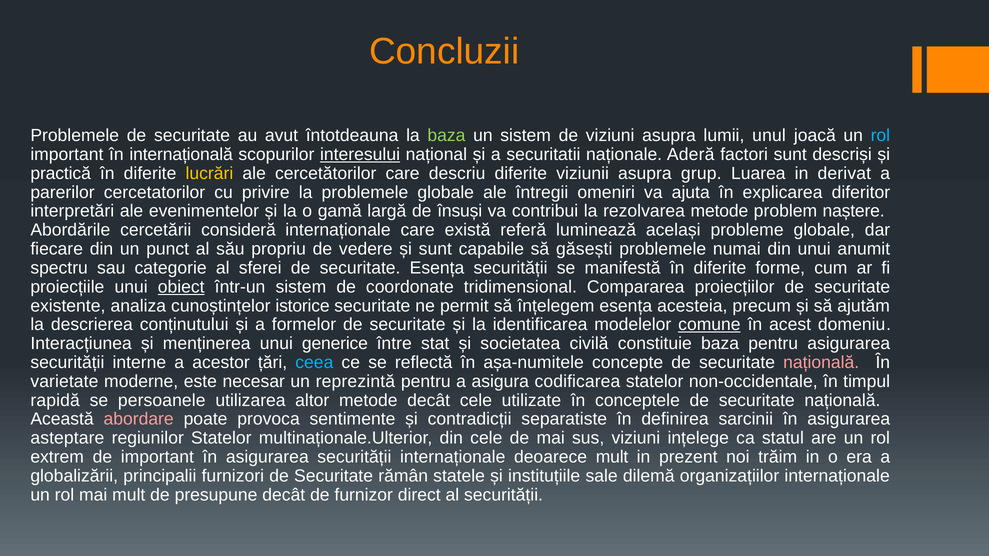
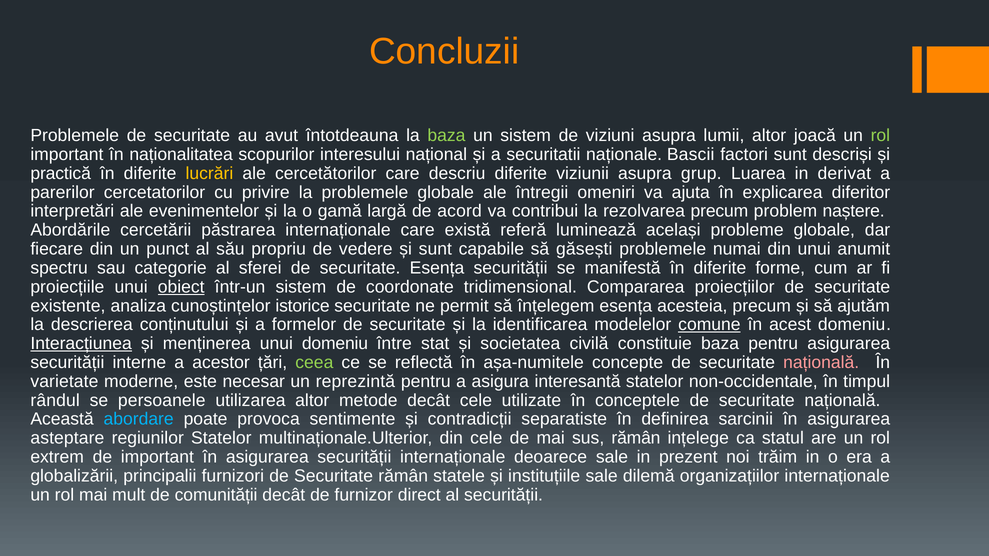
lumii unul: unul -> altor
rol at (880, 136) colour: light blue -> light green
internațională: internațională -> naționalitatea
interesului underline: present -> none
Aderă: Aderă -> Bascii
însuși: însuși -> acord
rezolvarea metode: metode -> precum
consideră: consideră -> păstrarea
Interacțiunea underline: none -> present
unui generice: generice -> domeniu
ceea colour: light blue -> light green
codificarea: codificarea -> interesantă
rapidă: rapidă -> rândul
abordare colour: pink -> light blue
sus viziuni: viziuni -> rămân
deoarece mult: mult -> sale
presupune: presupune -> comunității
